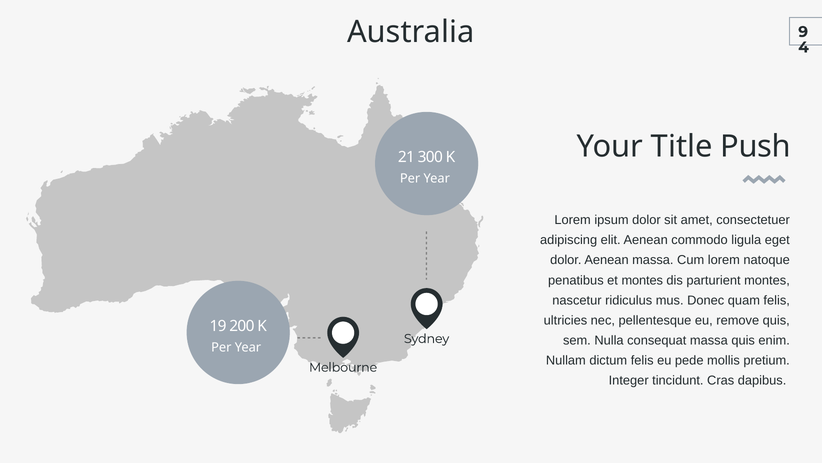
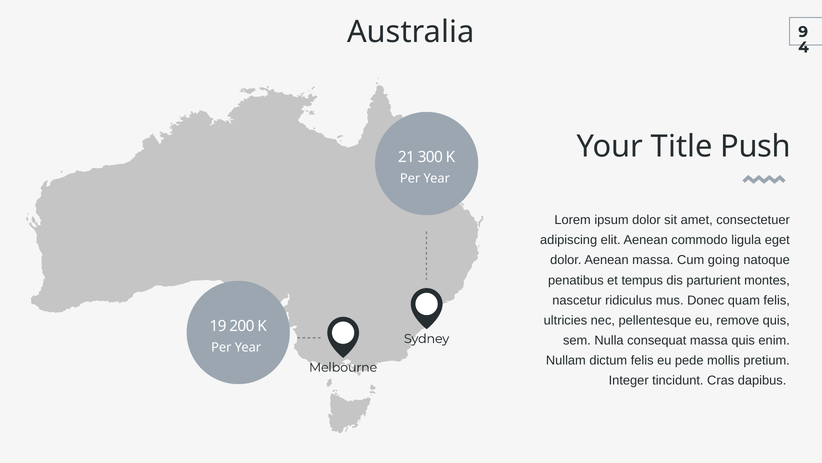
Cum lorem: lorem -> going
et montes: montes -> tempus
